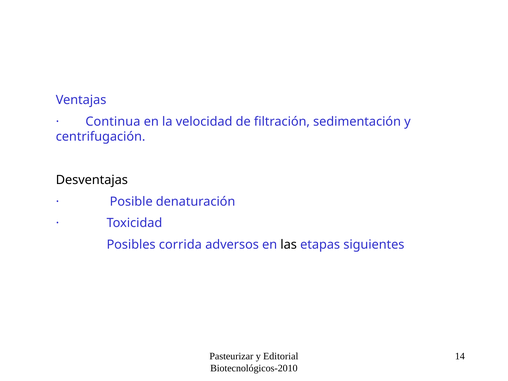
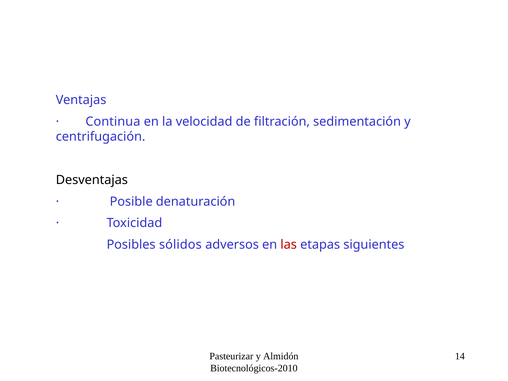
corrida: corrida -> sólidos
las colour: black -> red
Editorial: Editorial -> Almidón
